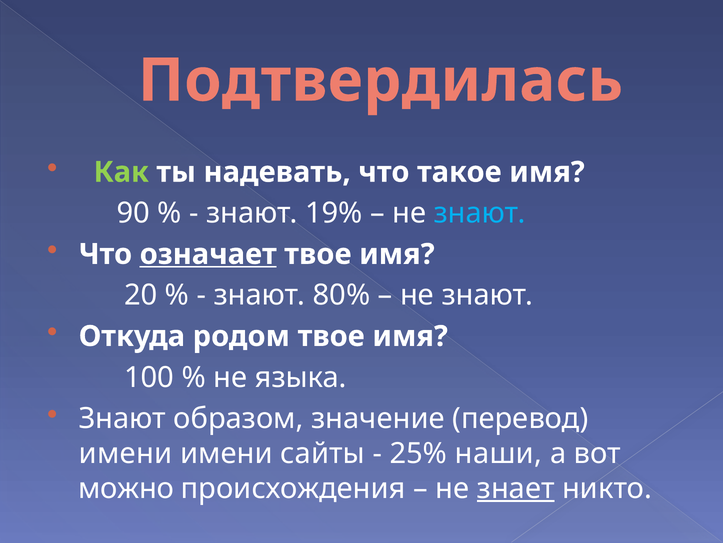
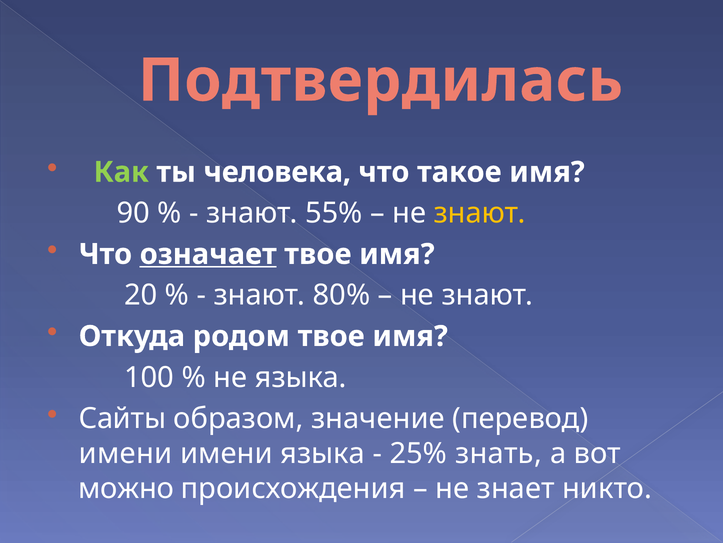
надевать: надевать -> человека
19%: 19% -> 55%
знают at (480, 213) colour: light blue -> yellow
Знают at (122, 418): Знают -> Сайты
имени сайты: сайты -> языка
наши: наши -> знать
знает underline: present -> none
